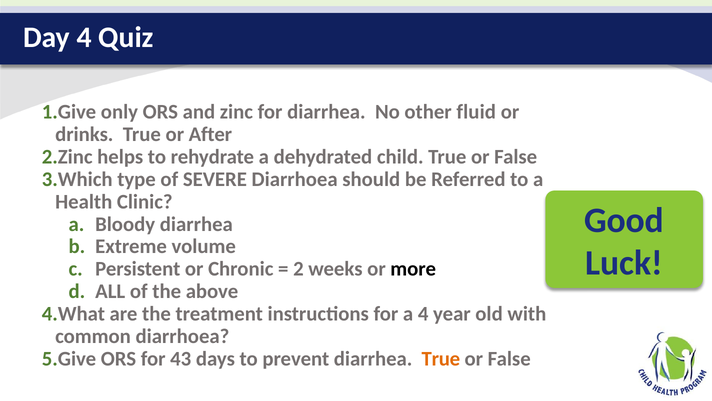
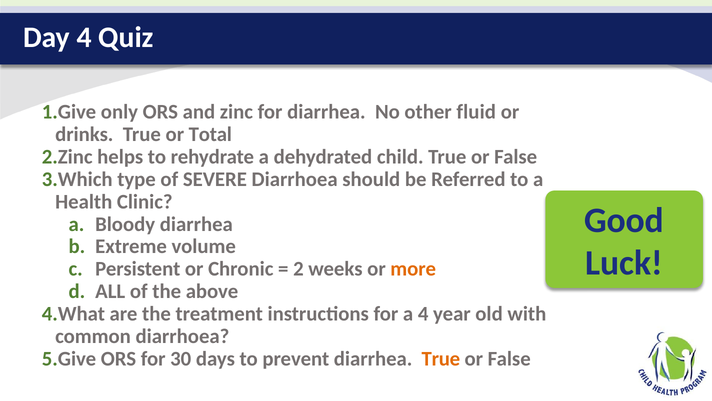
After: After -> Total
more colour: black -> orange
43: 43 -> 30
